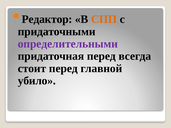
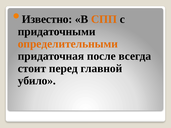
Редактор: Редактор -> Известно
определительными colour: purple -> orange
придаточная перед: перед -> после
